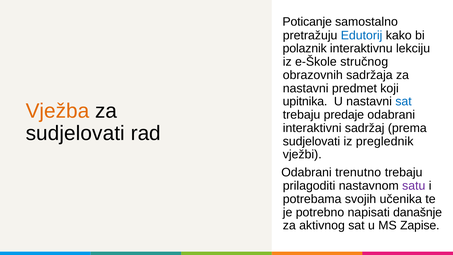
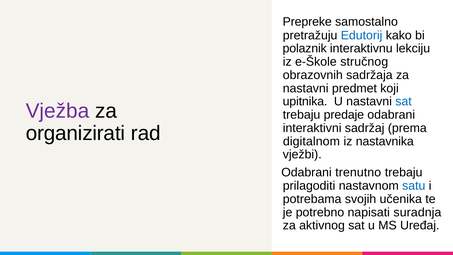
Poticanje: Poticanje -> Prepreke
Vježba colour: orange -> purple
sudjelovati at (75, 133): sudjelovati -> organizirati
sudjelovati at (312, 141): sudjelovati -> digitalnom
preglednik: preglednik -> nastavnika
satu colour: purple -> blue
današnje: današnje -> suradnja
Zapise: Zapise -> Uređaj
